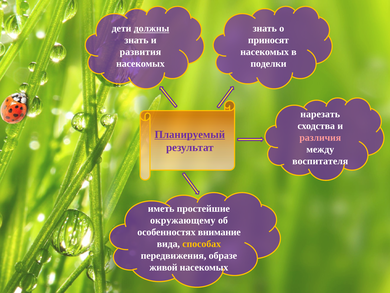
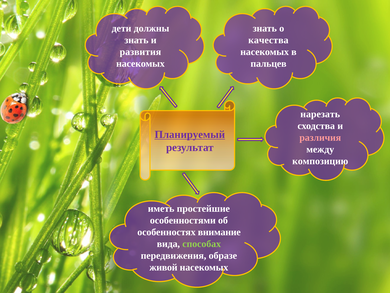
должны underline: present -> none
приносят: приносят -> качества
поделки: поделки -> пальцев
воспитателя: воспитателя -> композицию
окружающему: окружающему -> особенностями
способах colour: yellow -> light green
